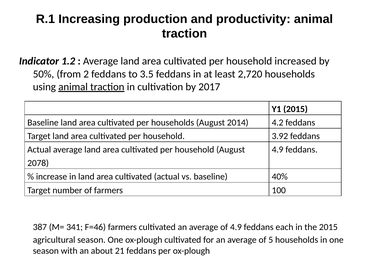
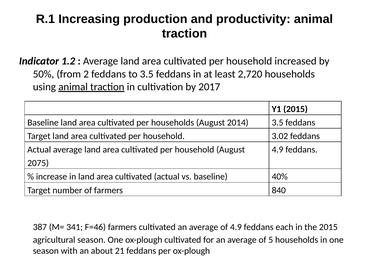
2014 4.2: 4.2 -> 3.5
3.92: 3.92 -> 3.02
2078: 2078 -> 2075
100: 100 -> 840
